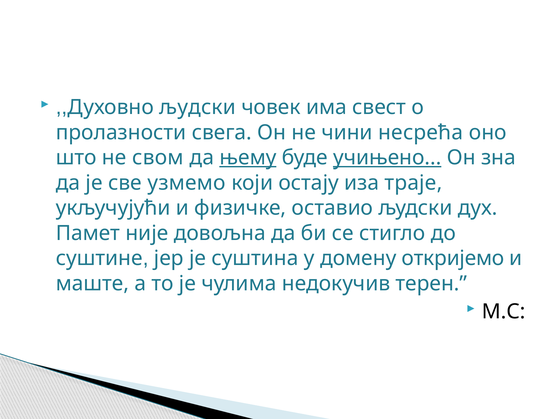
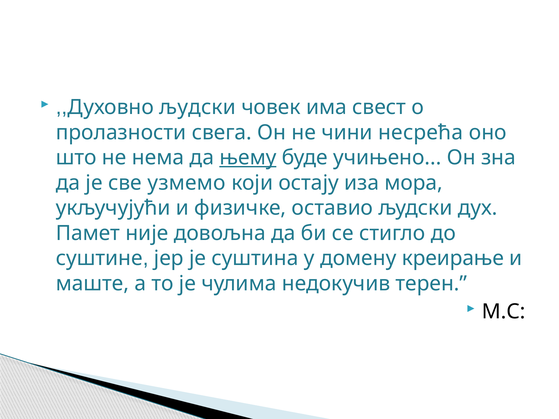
свом: свом -> нема
учињено underline: present -> none
траје: траје -> мора
откријемо: откријемо -> креирање
